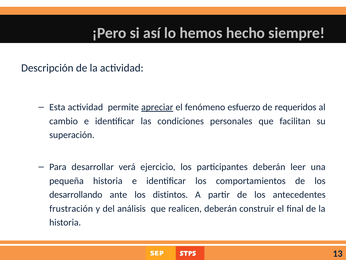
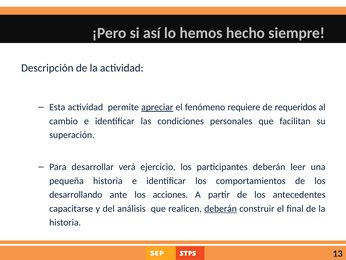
esfuerzo: esfuerzo -> requiere
distintos: distintos -> acciones
frustración: frustración -> capacitarse
deberán at (221, 208) underline: none -> present
